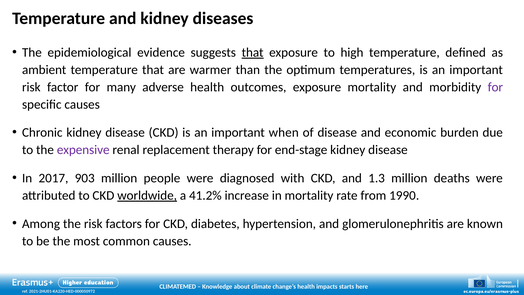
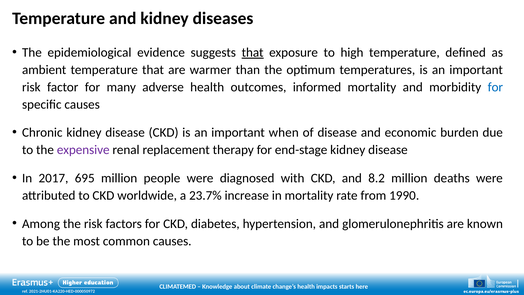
outcomes exposure: exposure -> informed
for at (495, 87) colour: purple -> blue
903: 903 -> 695
1.3: 1.3 -> 8.2
worldwide underline: present -> none
41.2%: 41.2% -> 23.7%
